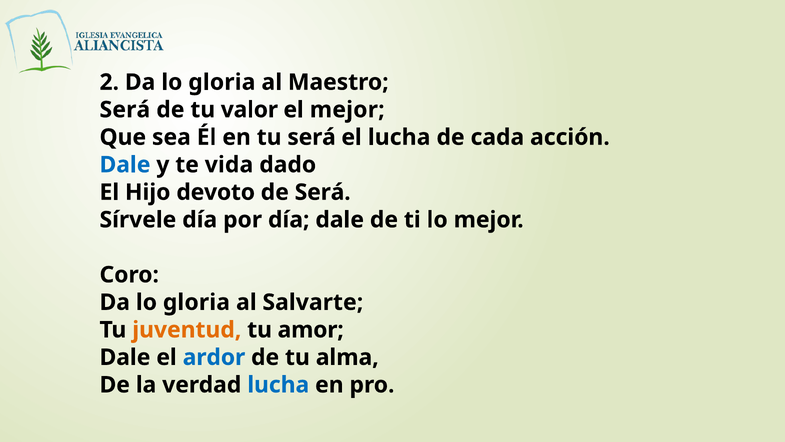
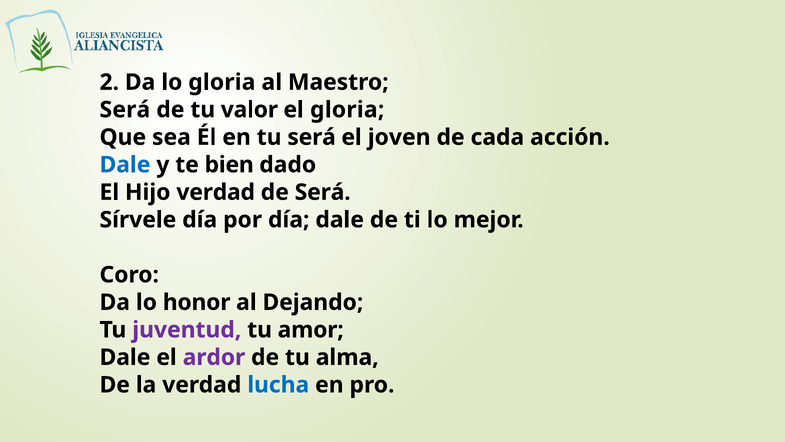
el mejor: mejor -> gloria
el lucha: lucha -> joven
vida: vida -> bien
Hijo devoto: devoto -> verdad
gloria at (196, 302): gloria -> honor
Salvarte: Salvarte -> Dejando
juventud colour: orange -> purple
ardor colour: blue -> purple
